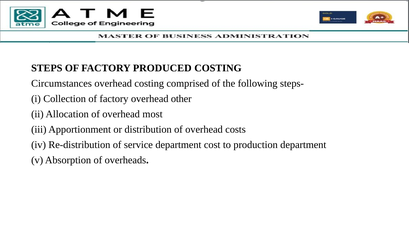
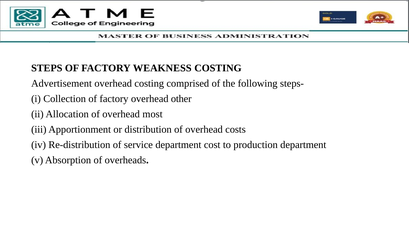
PRODUCED: PRODUCED -> WEAKNESS
Circumstances: Circumstances -> Advertisement
